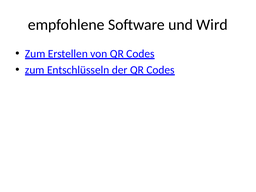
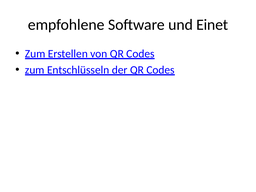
Wird: Wird -> Einet
